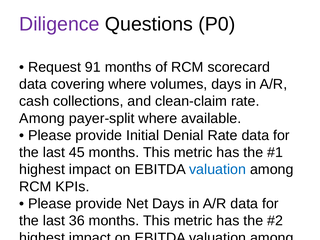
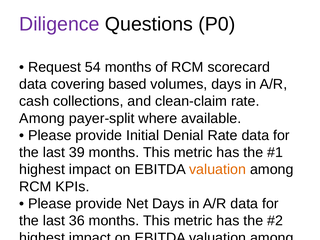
91: 91 -> 54
covering where: where -> based
45: 45 -> 39
valuation at (218, 170) colour: blue -> orange
